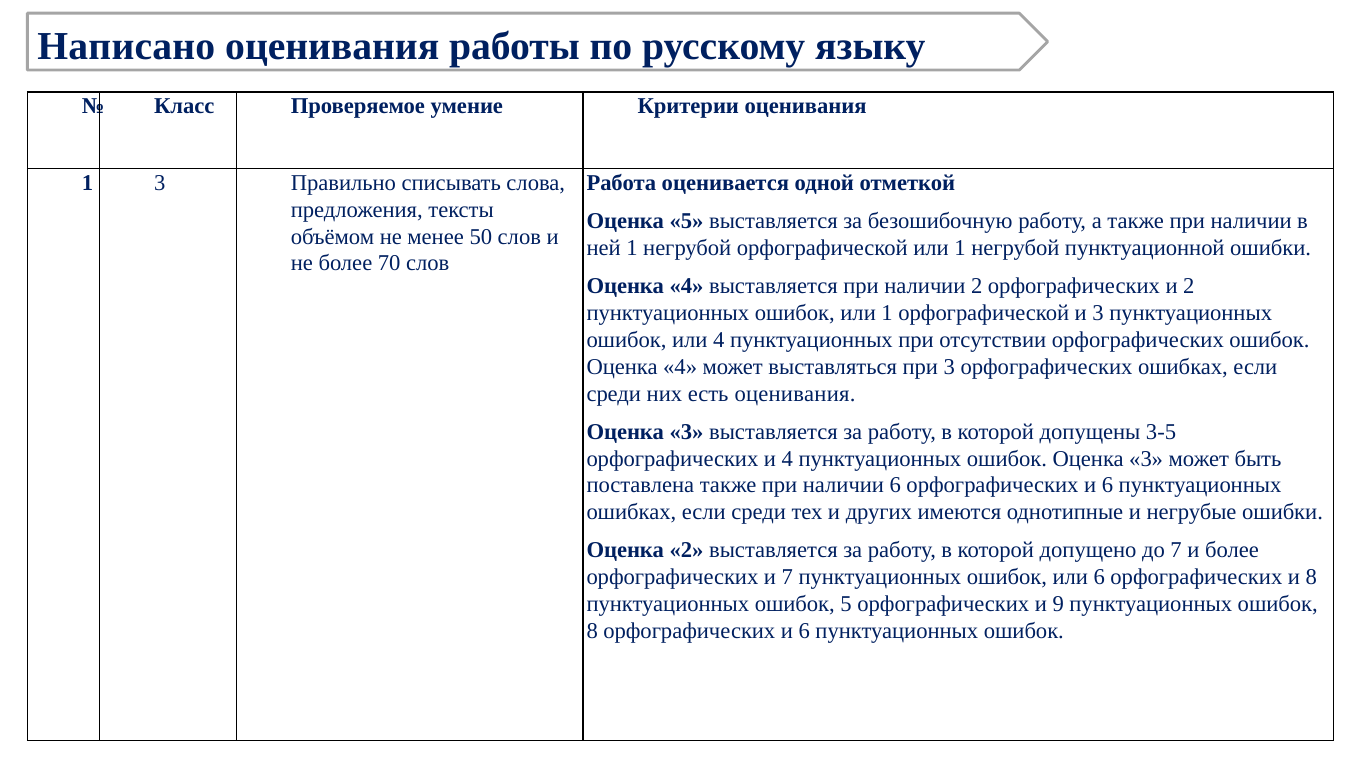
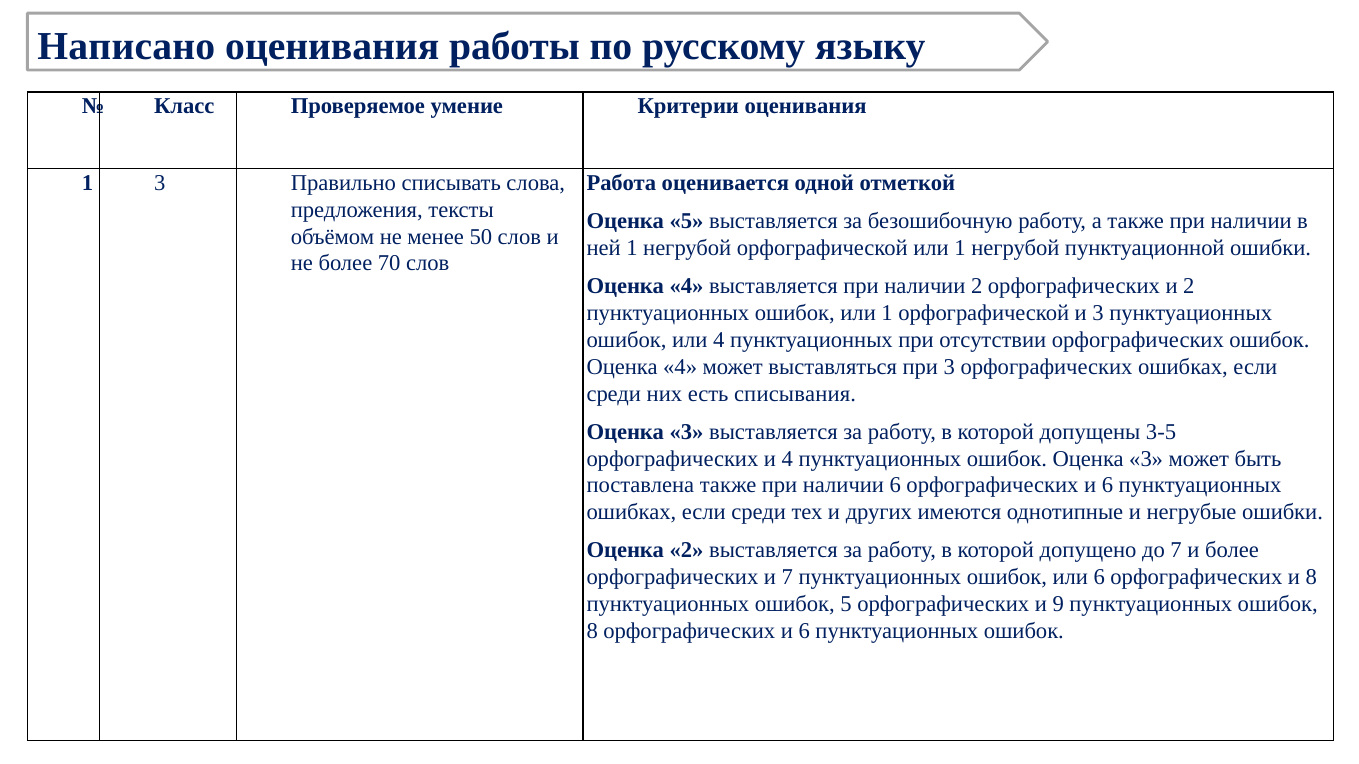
есть оценивания: оценивания -> списывания
